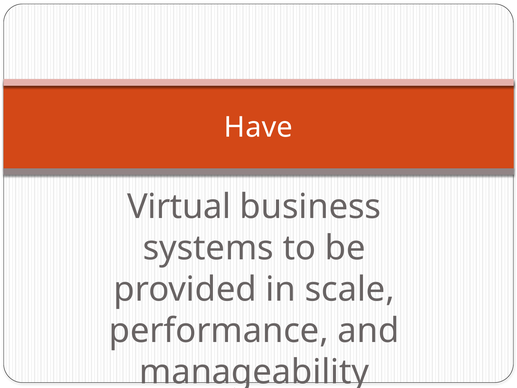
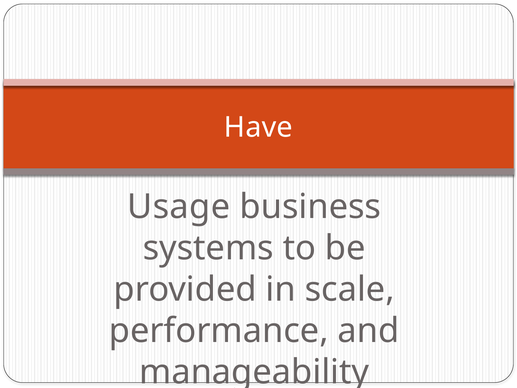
Virtual: Virtual -> Usage
